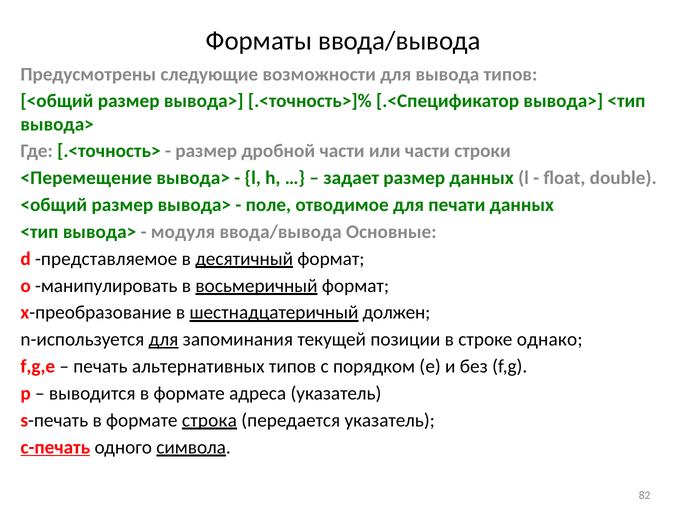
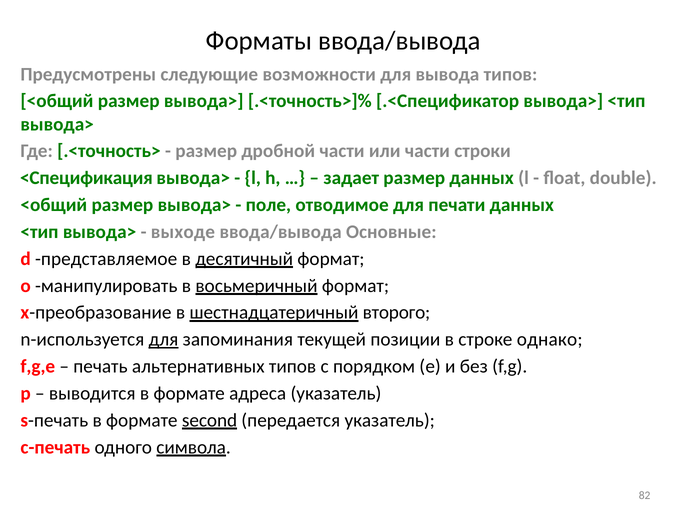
<Перемещение: <Перемещение -> <Спецификация
модуля: модуля -> выходе
должен: должен -> второго
строка: строка -> second
с-печать underline: present -> none
